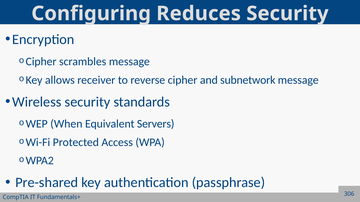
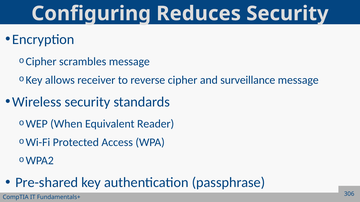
subnetwork: subnetwork -> surveillance
Servers: Servers -> Reader
